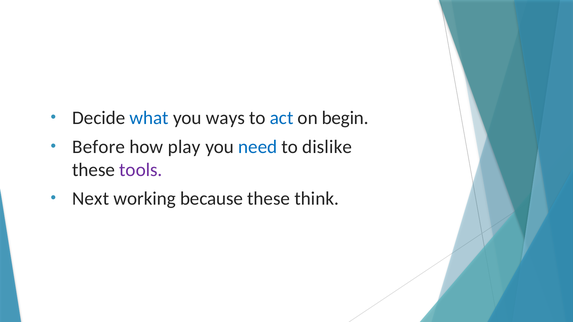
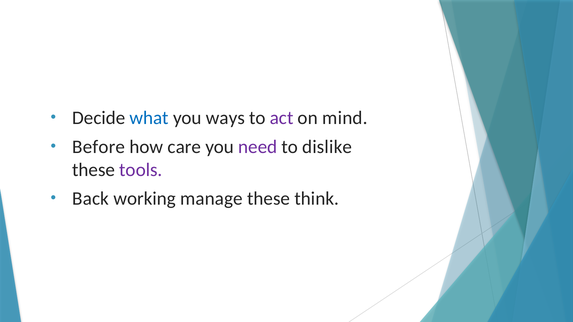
act colour: blue -> purple
begin: begin -> mind
play: play -> care
need colour: blue -> purple
Next: Next -> Back
because: because -> manage
